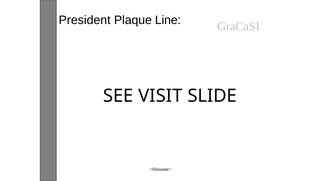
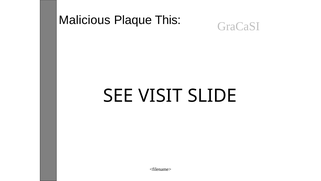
President: President -> Malicious
Line: Line -> This
